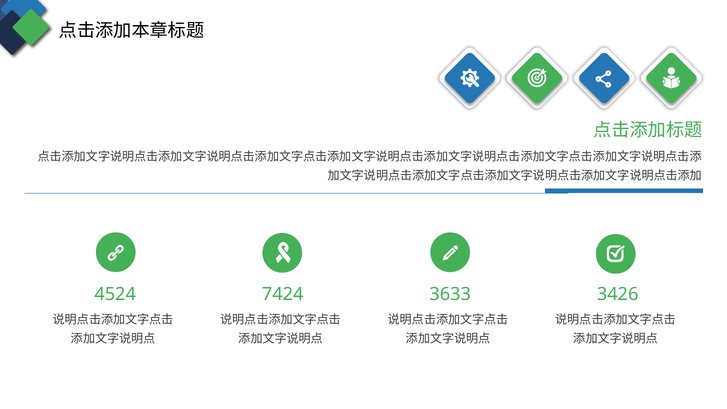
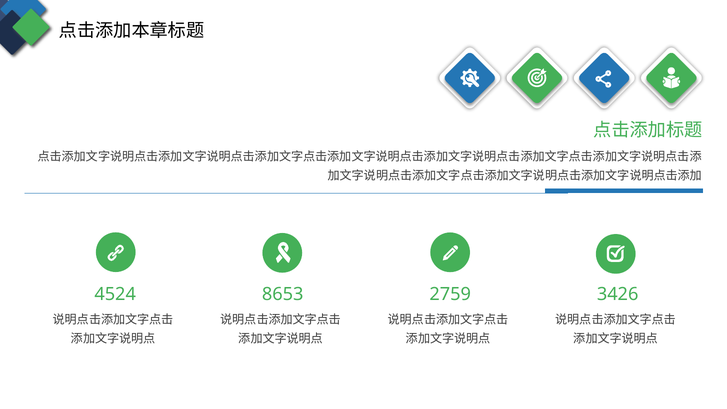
7424: 7424 -> 8653
3633: 3633 -> 2759
